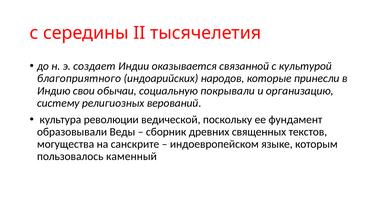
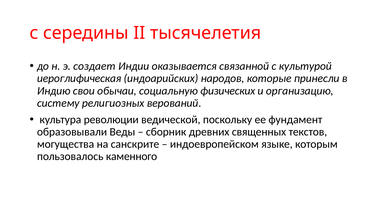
благоприятного: благоприятного -> иероглифическая
покрывали: покрывали -> физических
каменный: каменный -> каменного
